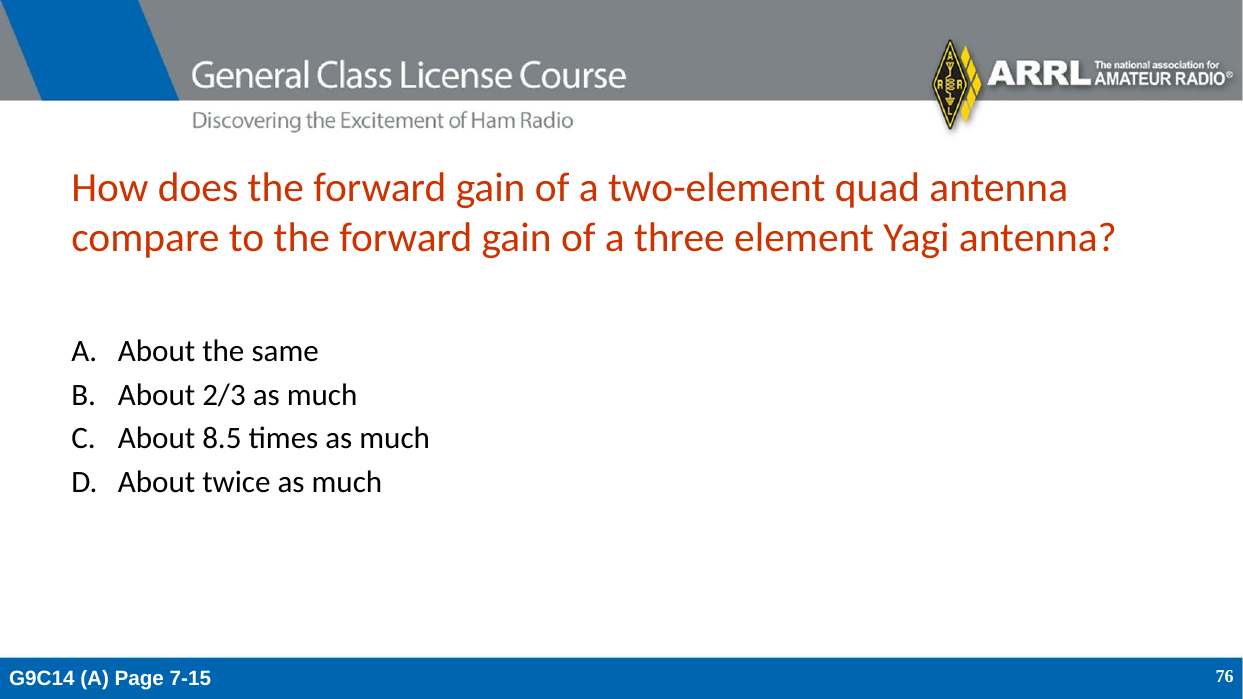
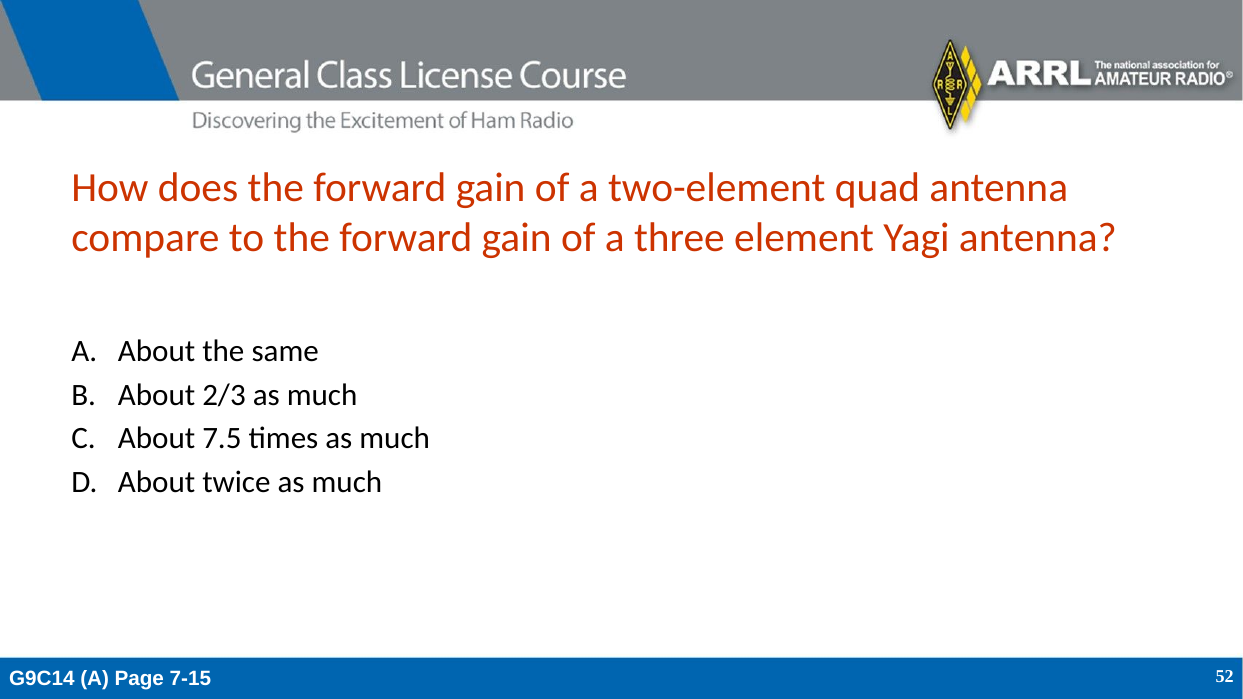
8.5: 8.5 -> 7.5
76: 76 -> 52
